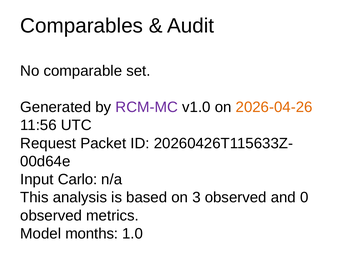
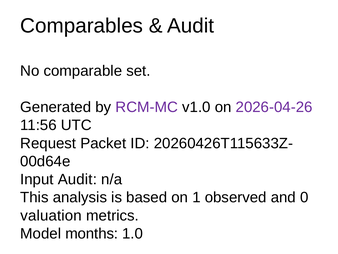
2026-04-26 colour: orange -> purple
Input Carlo: Carlo -> Audit
3: 3 -> 1
observed at (51, 215): observed -> valuation
